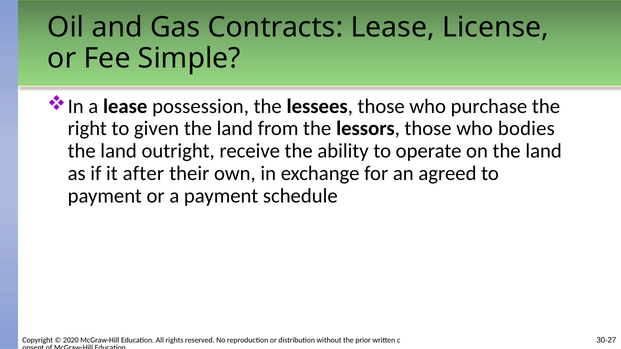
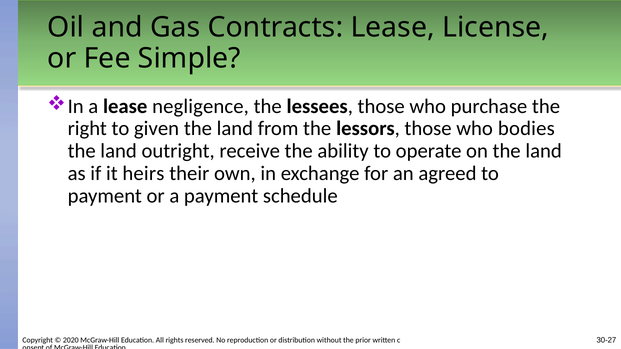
possession: possession -> negligence
after: after -> heirs
